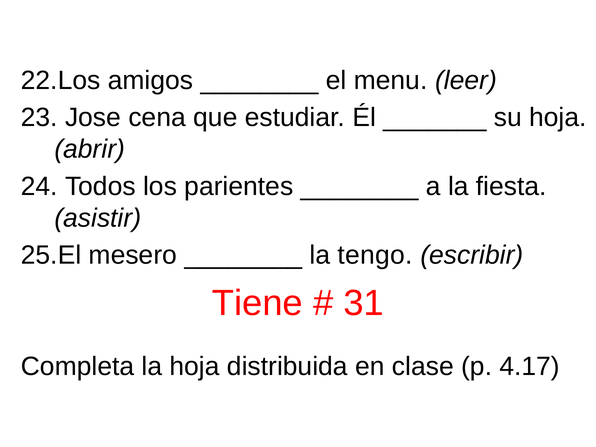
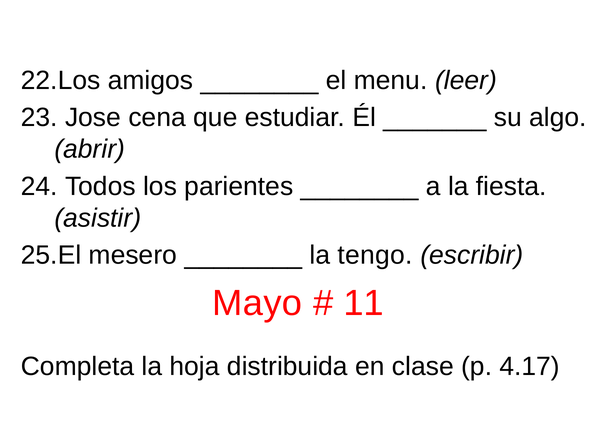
su hoja: hoja -> algo
Tiene: Tiene -> Mayo
31: 31 -> 11
